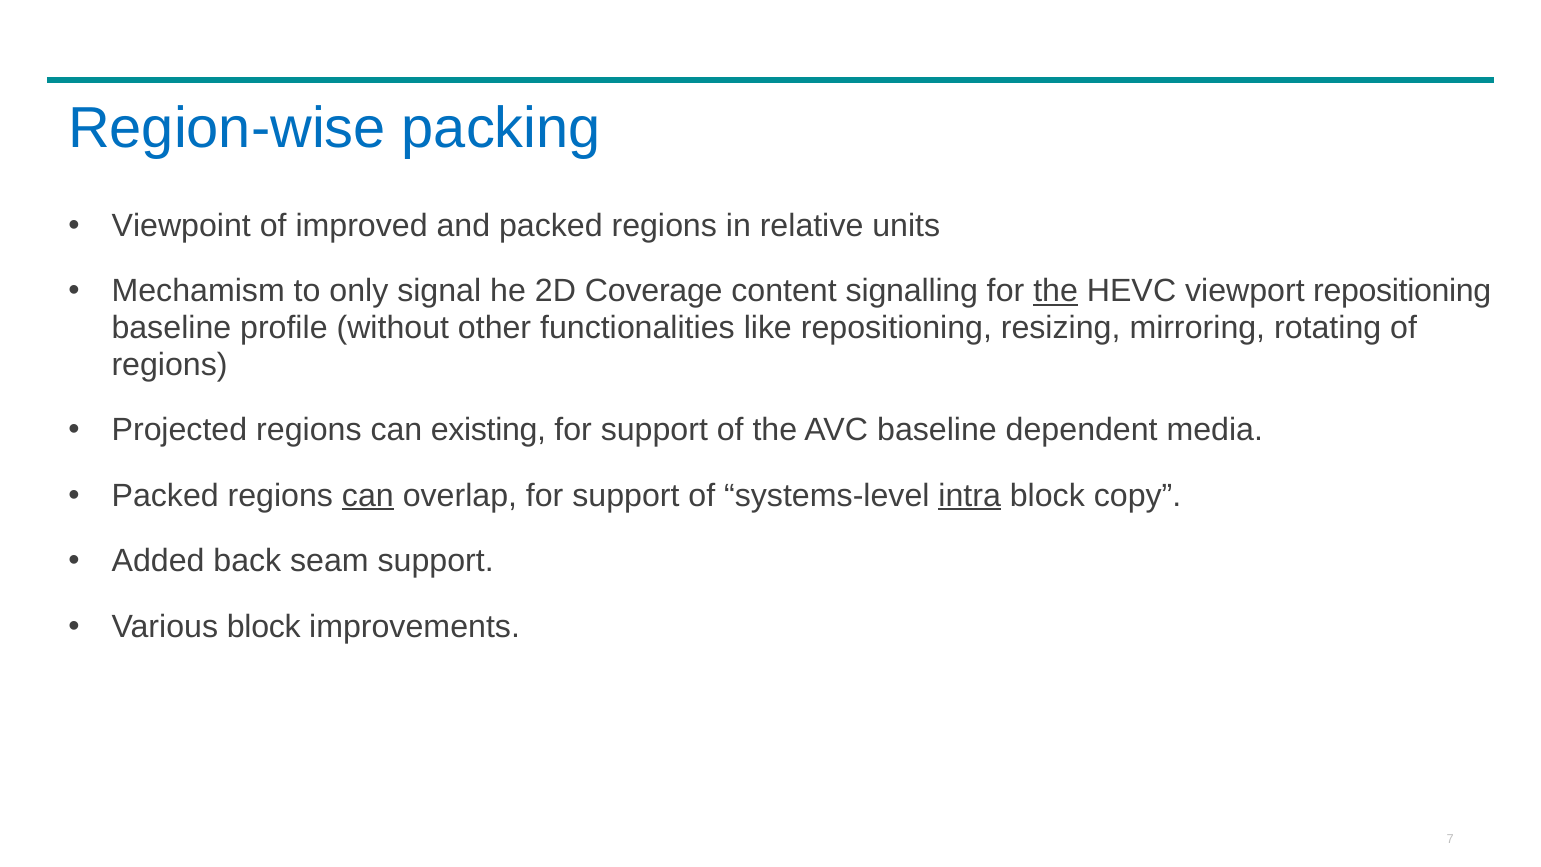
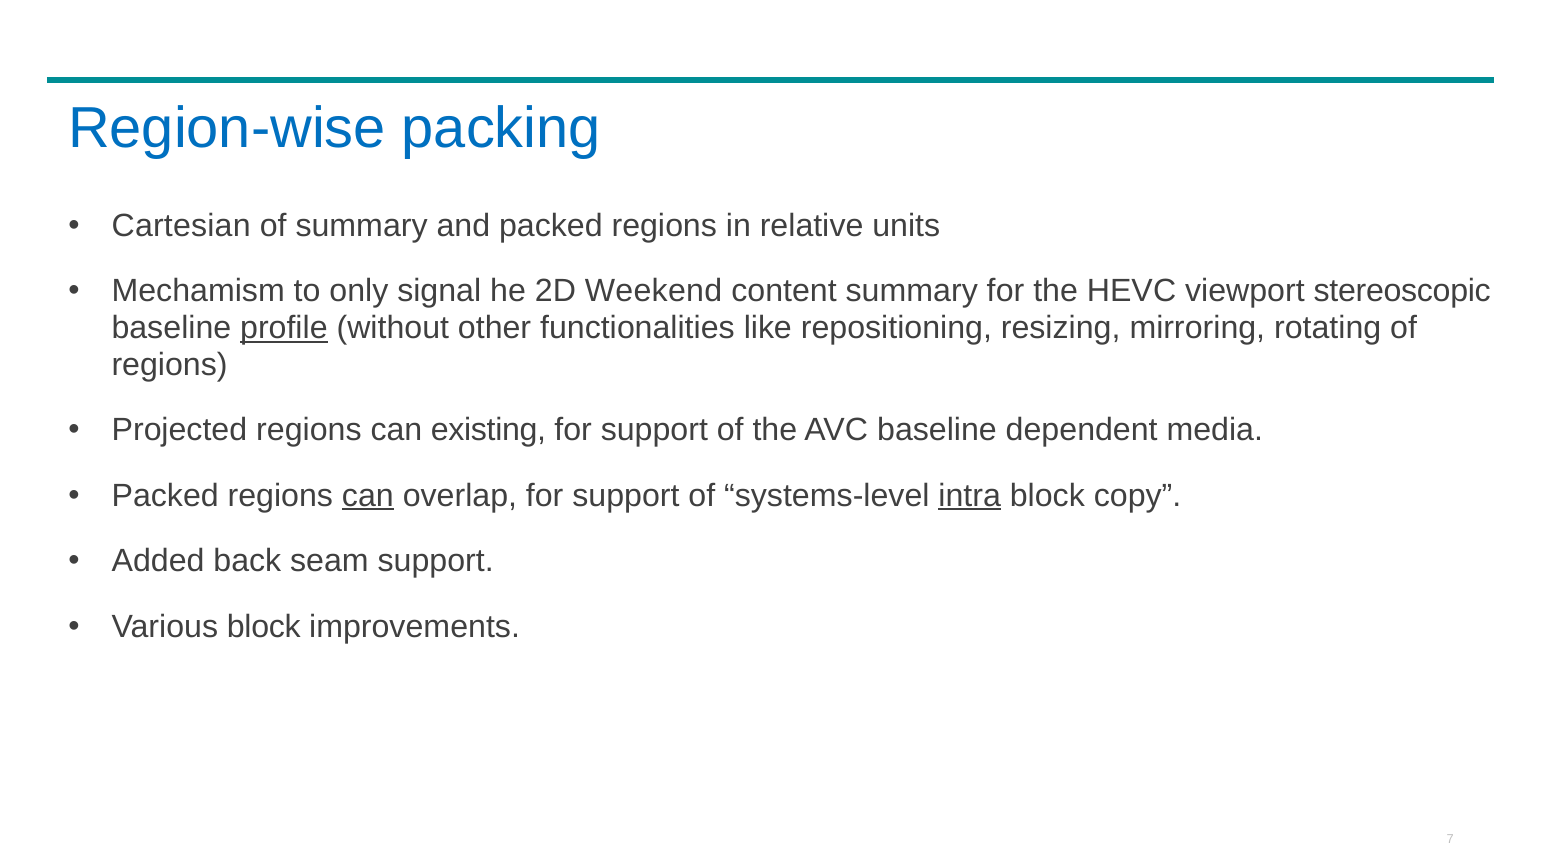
Viewpoint: Viewpoint -> Cartesian
of improved: improved -> summary
Coverage: Coverage -> Weekend
content signalling: signalling -> summary
the at (1056, 291) underline: present -> none
viewport repositioning: repositioning -> stereoscopic
profile underline: none -> present
